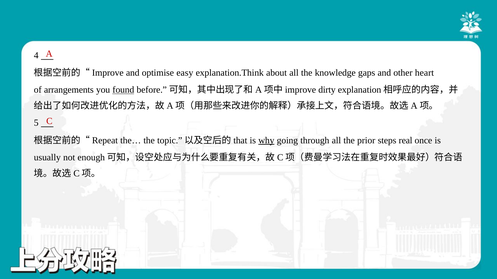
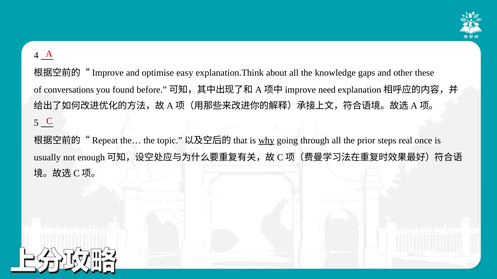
heart: heart -> these
arrangements: arrangements -> conversations
found underline: present -> none
dirty: dirty -> need
